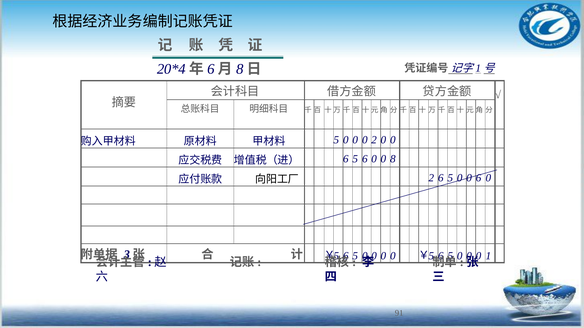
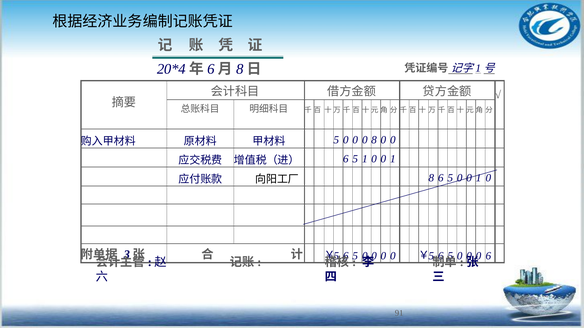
0 2: 2 -> 8
5 6: 6 -> 1
8 at (393, 159): 8 -> 1
2 at (431, 178): 2 -> 8
5 0 0 6: 6 -> 1
0 1: 1 -> 6
